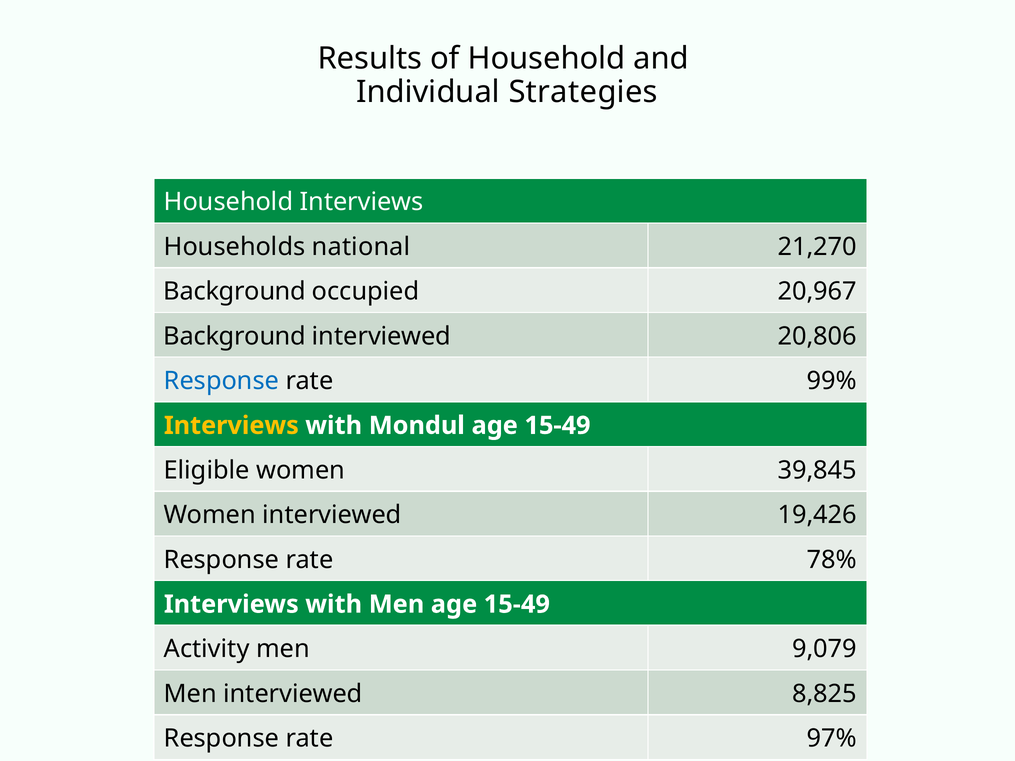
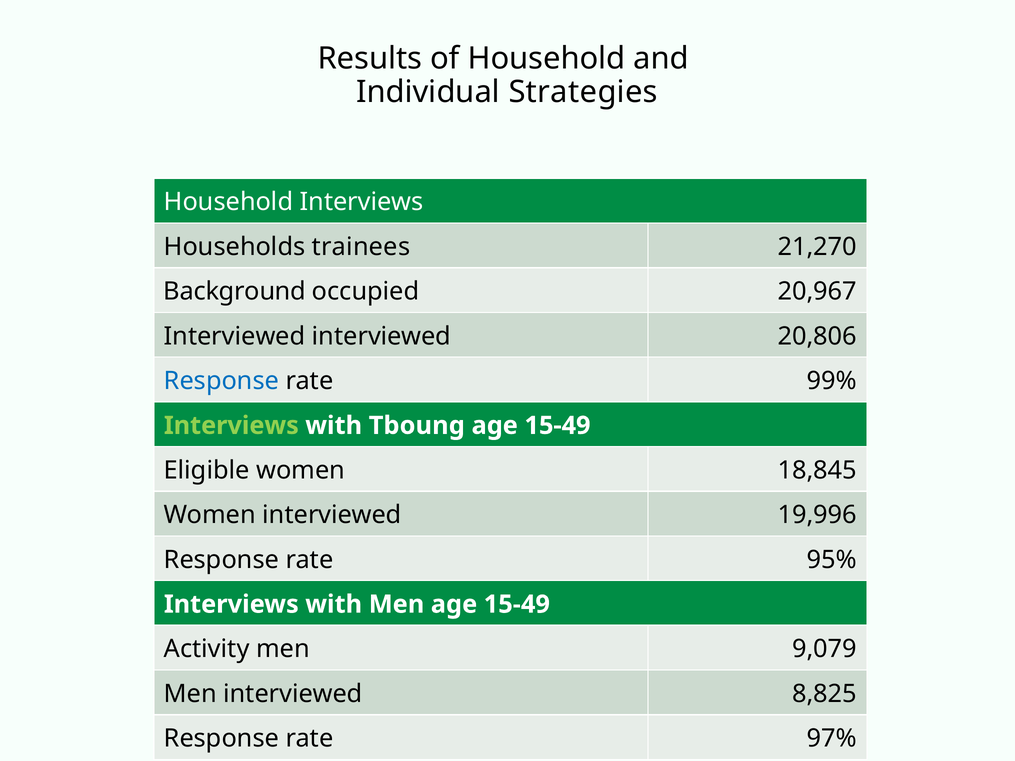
national: national -> trainees
Background at (235, 336): Background -> Interviewed
Interviews at (231, 426) colour: yellow -> light green
Mondul: Mondul -> Tboung
39,845: 39,845 -> 18,845
19,426: 19,426 -> 19,996
78%: 78% -> 95%
